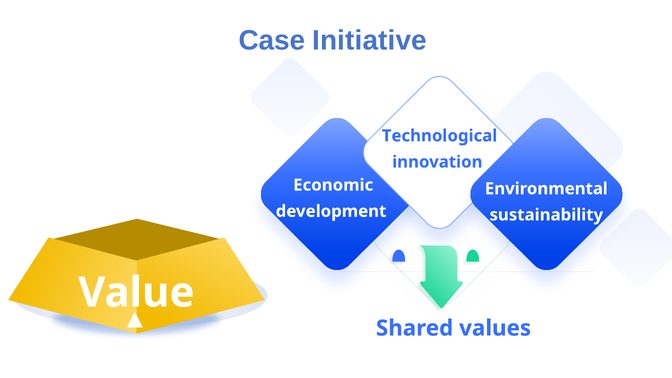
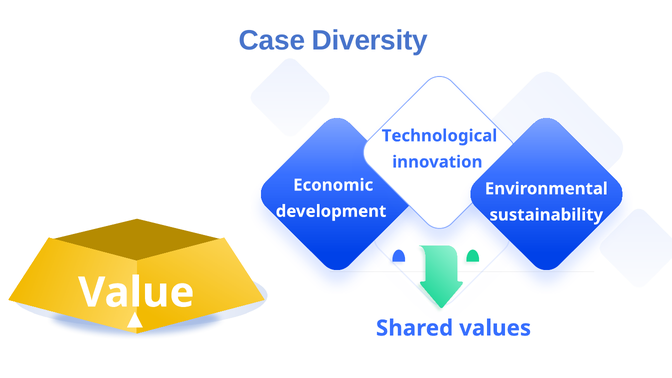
Initiative: Initiative -> Diversity
